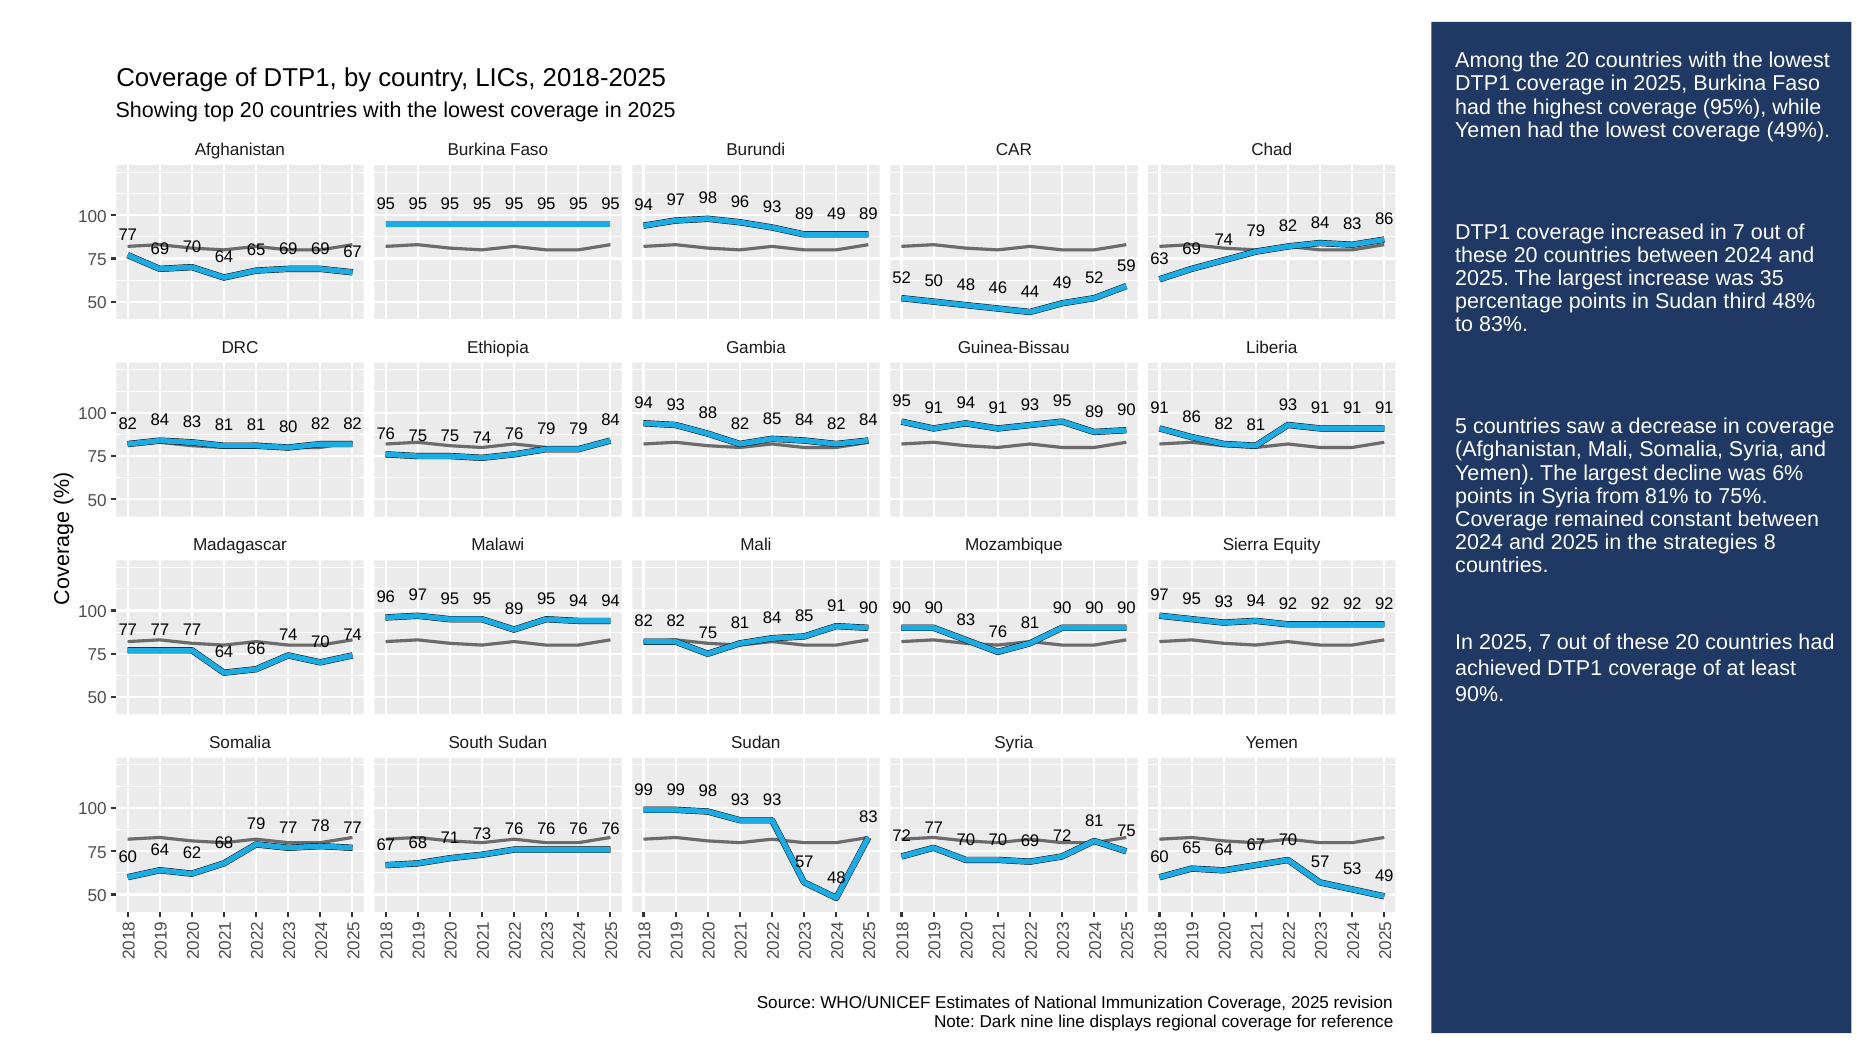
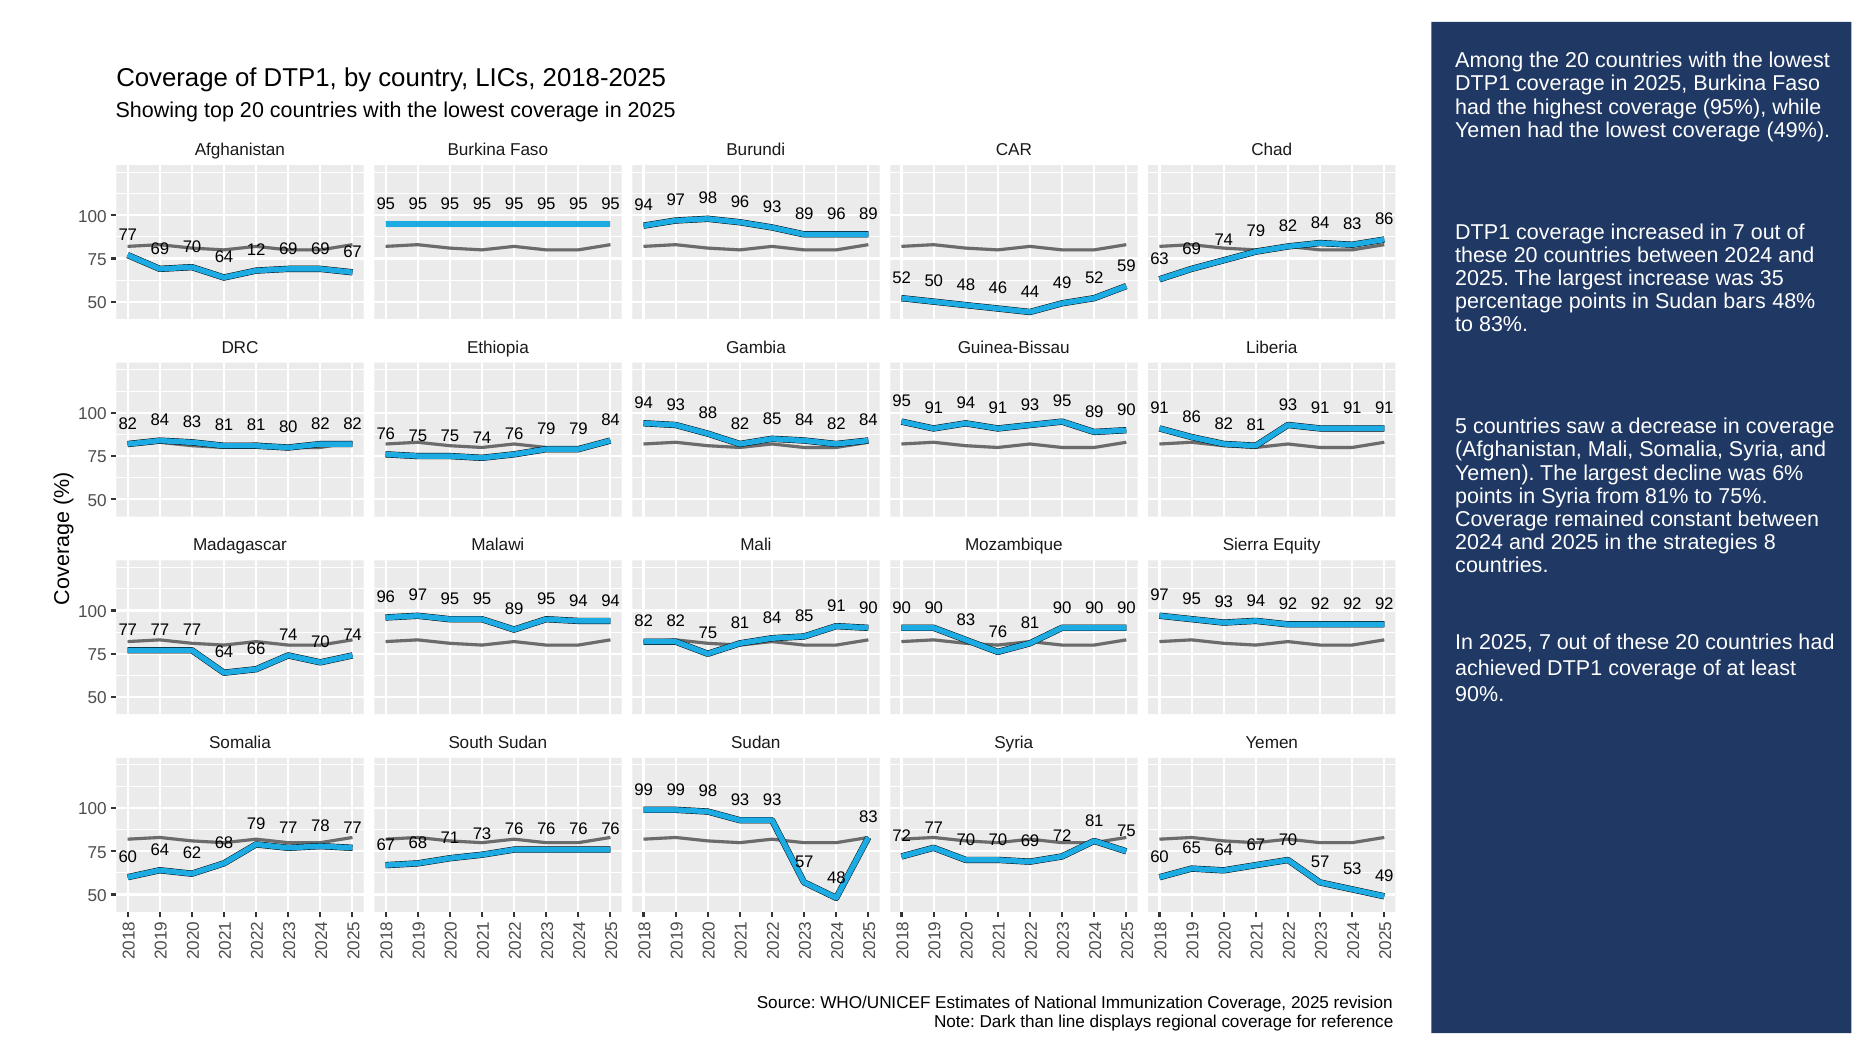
89 49: 49 -> 96
64 65: 65 -> 12
third: third -> bars
nine: nine -> than
